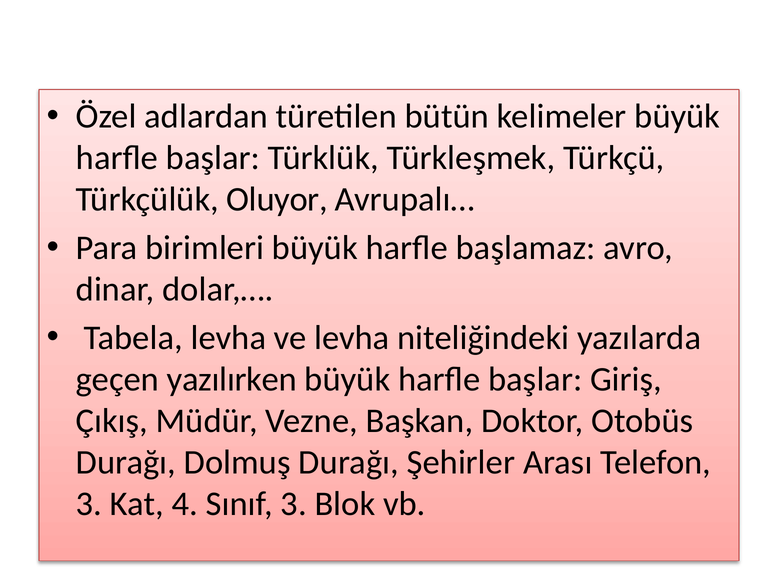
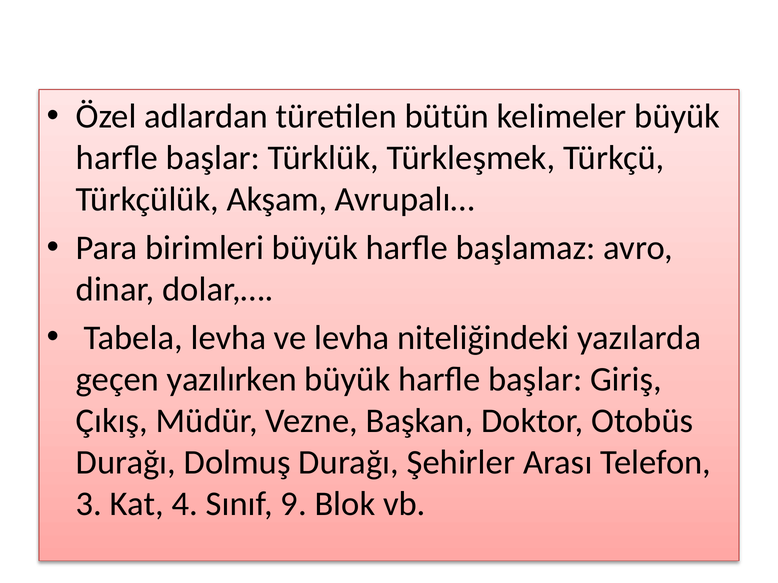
Oluyor: Oluyor -> Akşam
Sınıf 3: 3 -> 9
